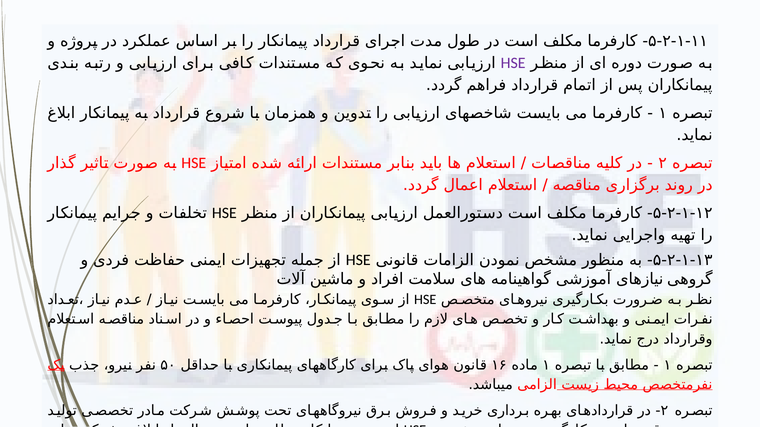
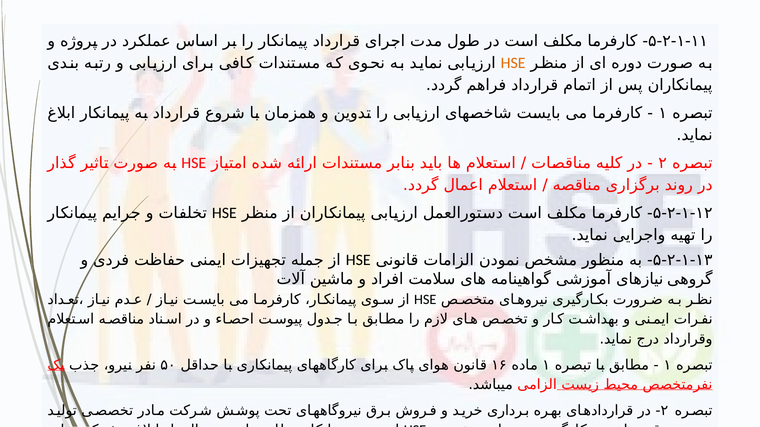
HSE at (513, 63) colour: purple -> orange
